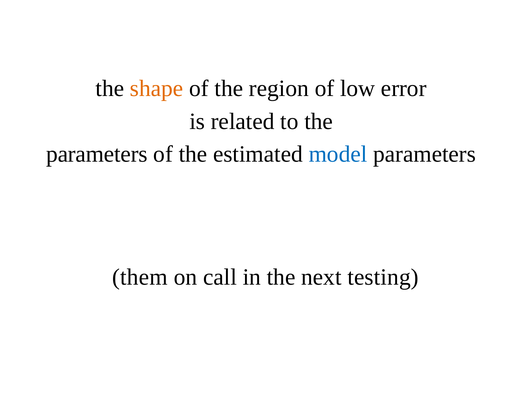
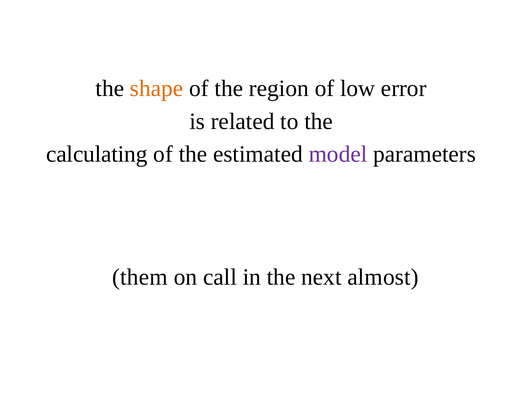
parameters at (97, 154): parameters -> calculating
model colour: blue -> purple
testing: testing -> almost
